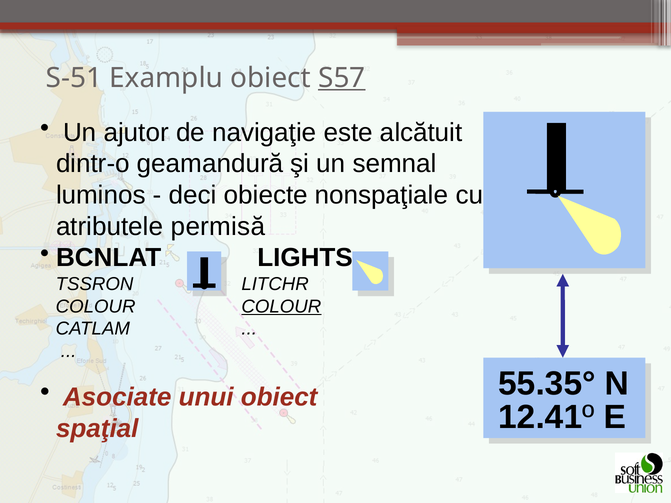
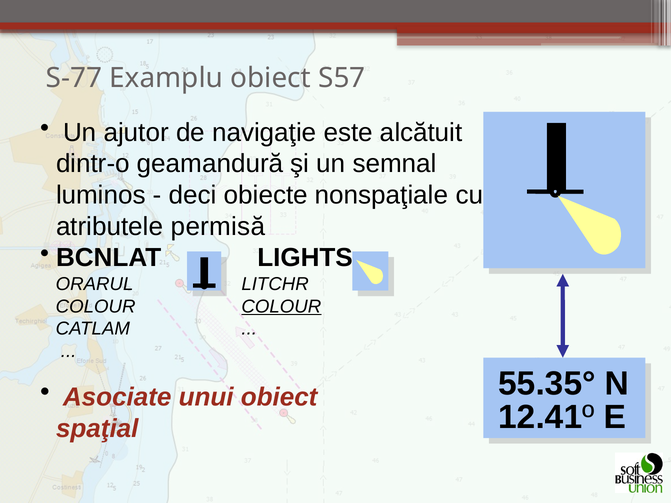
S-51: S-51 -> S-77
S57 underline: present -> none
TSSRON: TSSRON -> ORARUL
